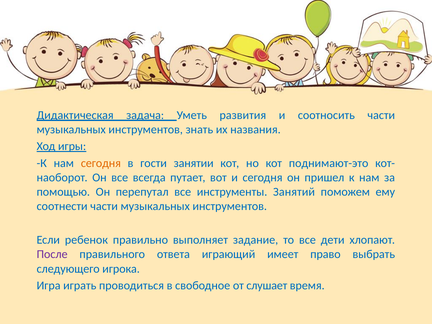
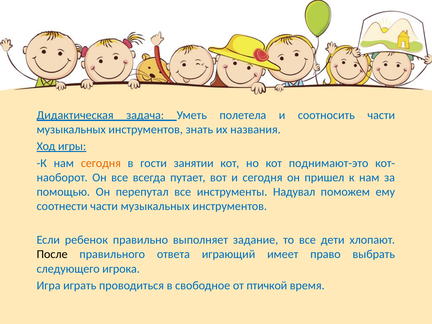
развития: развития -> полетела
Занятий: Занятий -> Надувал
После colour: purple -> black
слушает: слушает -> птичкой
